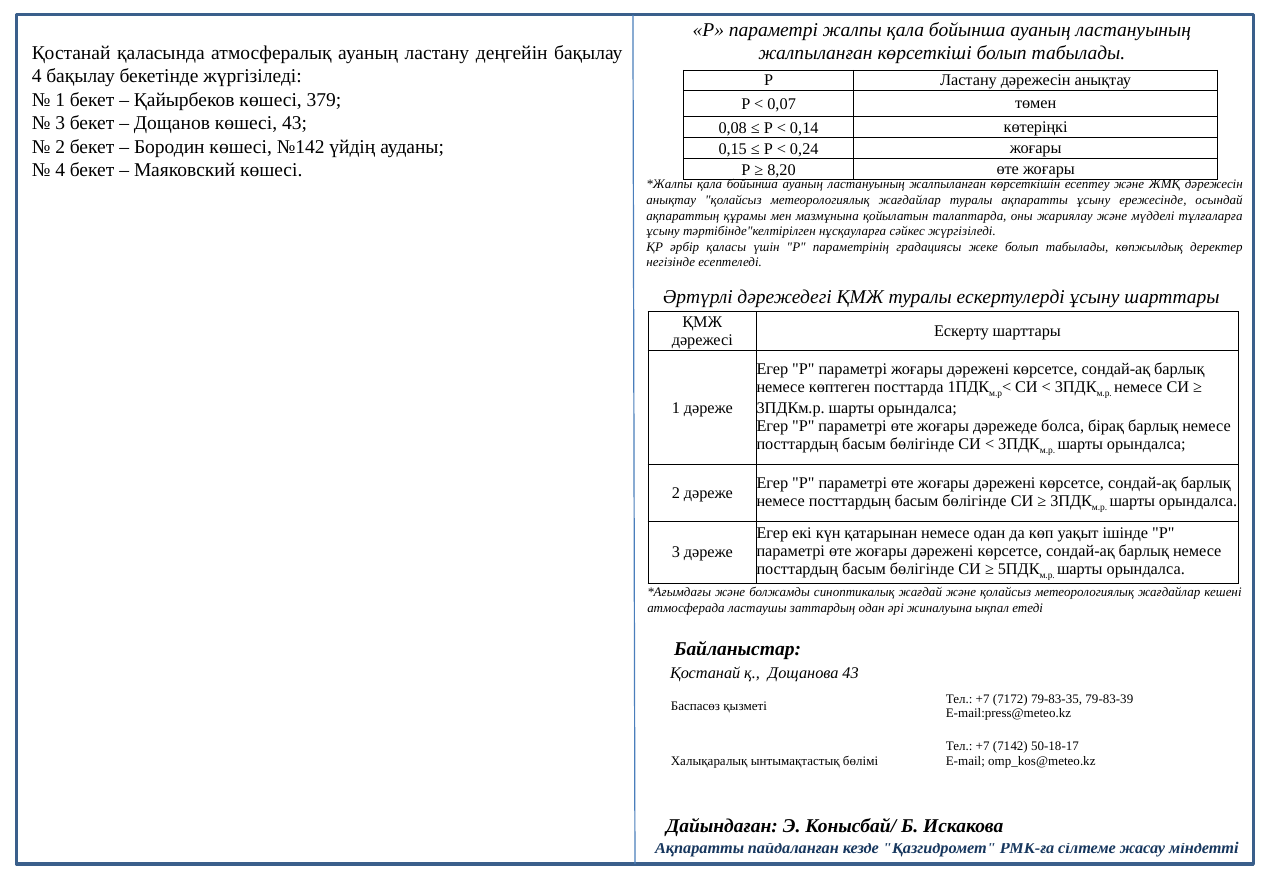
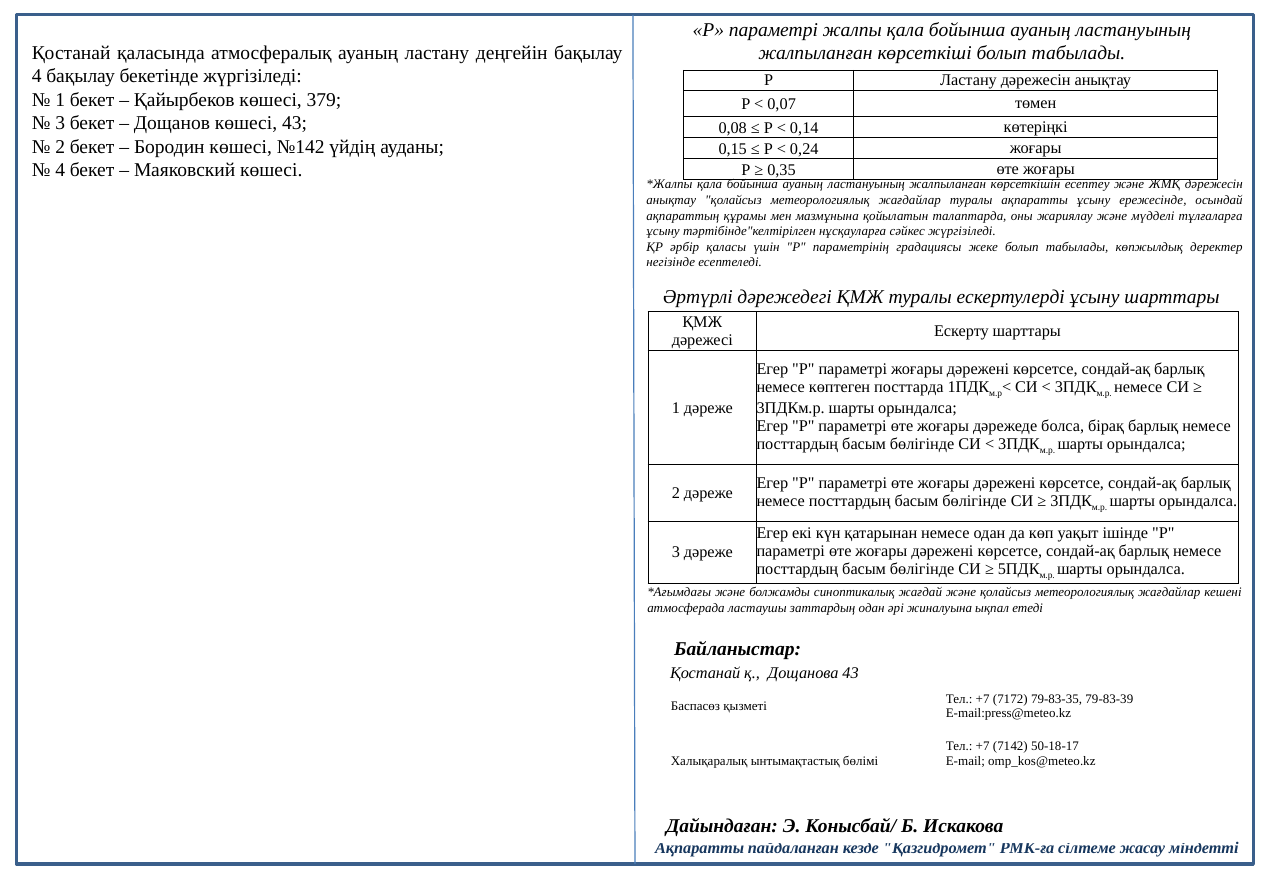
8,20: 8,20 -> 0,35
